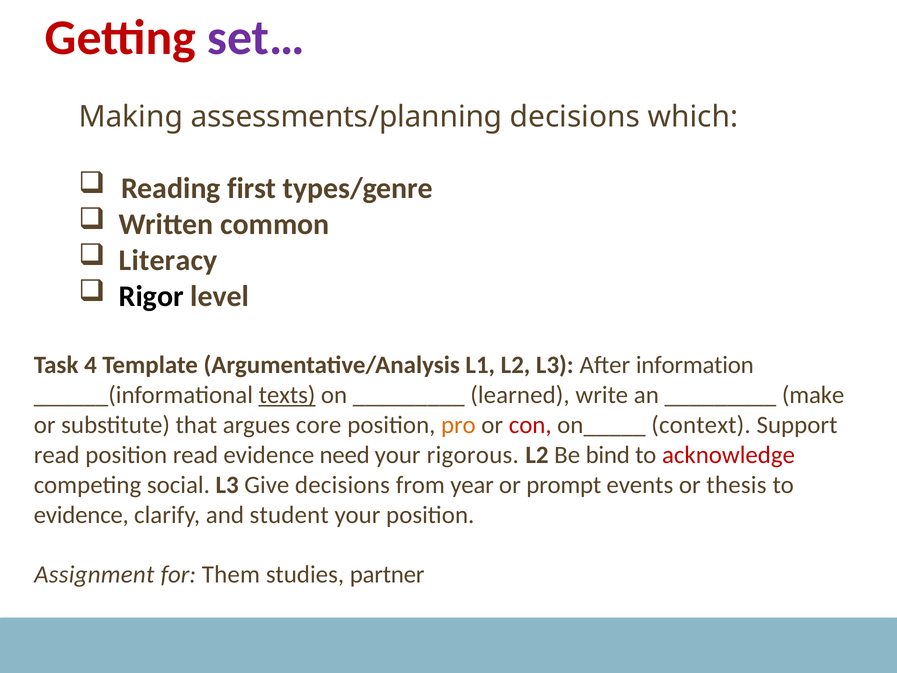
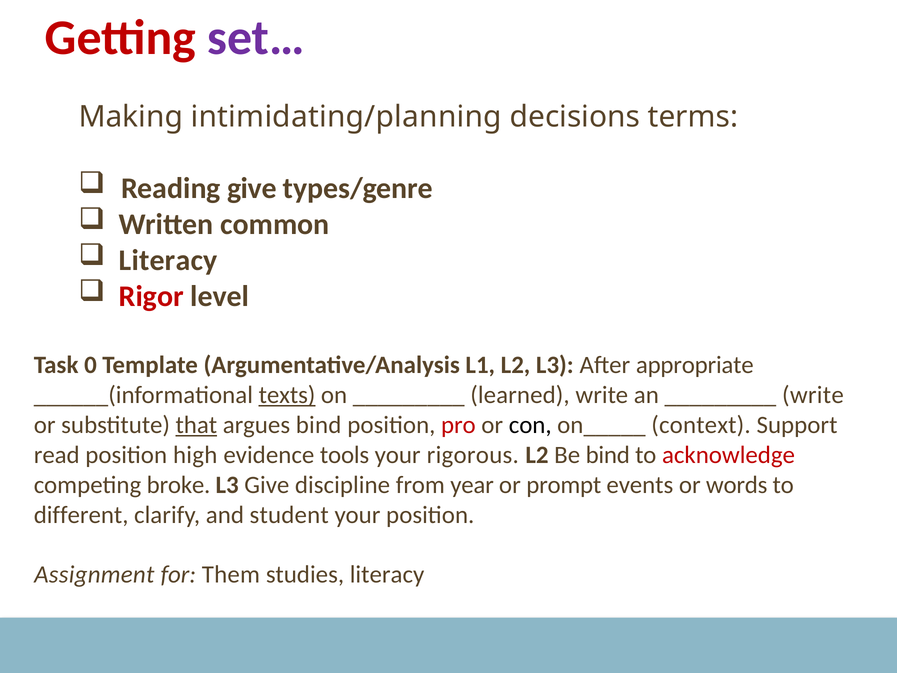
assessments/planning: assessments/planning -> intimidating/planning
which: which -> terms
Reading first: first -> give
Rigor colour: black -> red
4: 4 -> 0
information: information -> appropriate
make at (813, 395): make -> write
that underline: none -> present
argues core: core -> bind
pro colour: orange -> red
con colour: red -> black
position read: read -> high
need: need -> tools
social: social -> broke
Give decisions: decisions -> discipline
thesis: thesis -> words
evidence at (81, 515): evidence -> different
studies partner: partner -> literacy
